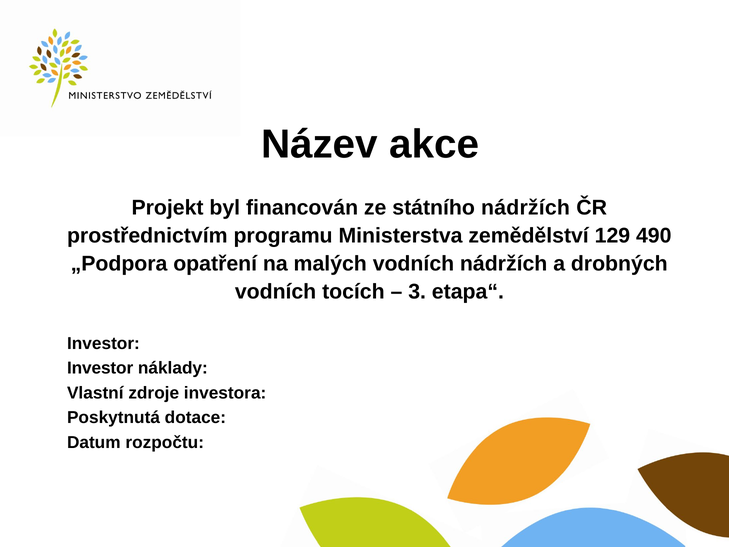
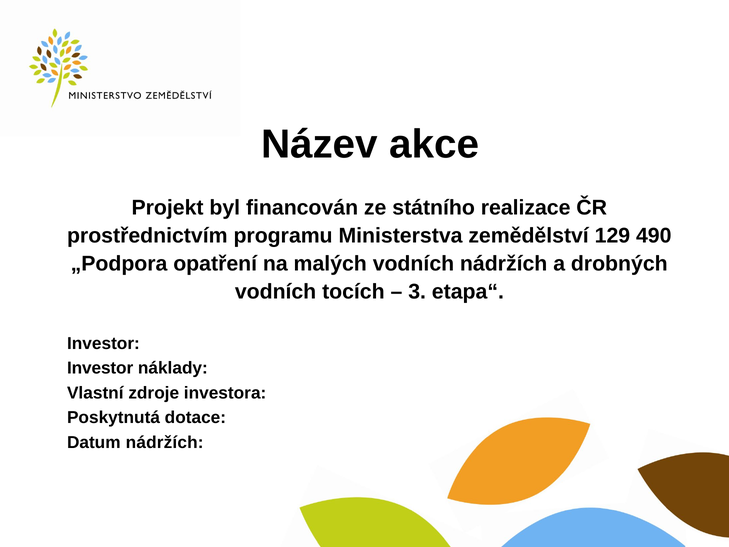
státního nádržích: nádržích -> realizace
Datum rozpočtu: rozpočtu -> nádržích
